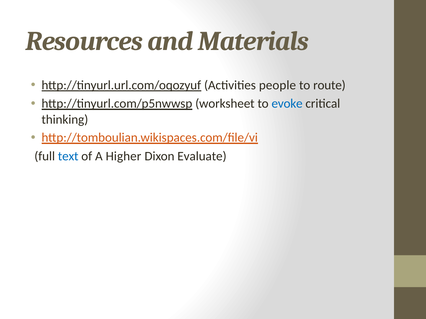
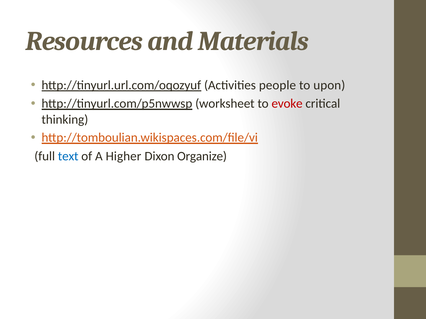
route: route -> upon
evoke colour: blue -> red
Evaluate: Evaluate -> Organize
